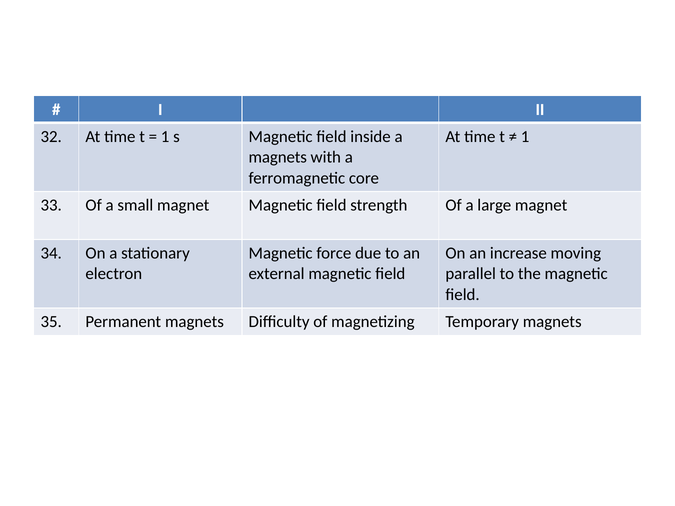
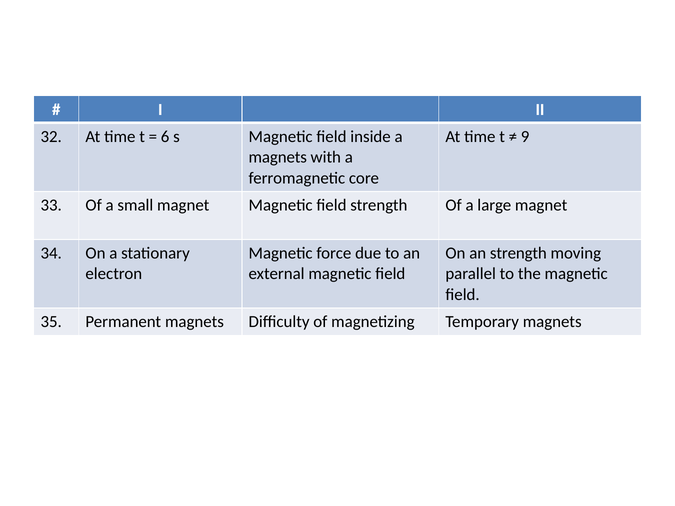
1 at (165, 137): 1 -> 6
1 at (525, 137): 1 -> 9
an increase: increase -> strength
